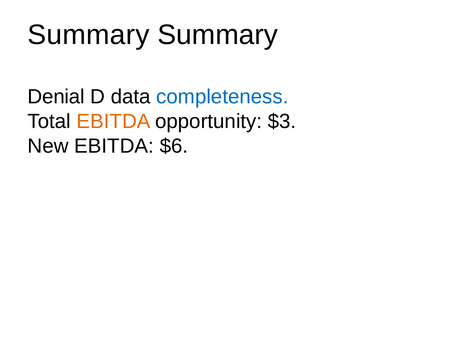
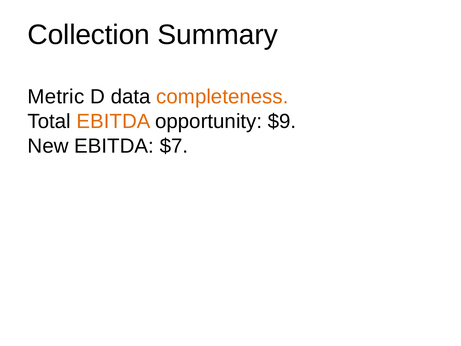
Summary at (89, 35): Summary -> Collection
Denial: Denial -> Metric
completeness colour: blue -> orange
$3: $3 -> $9
$6: $6 -> $7
